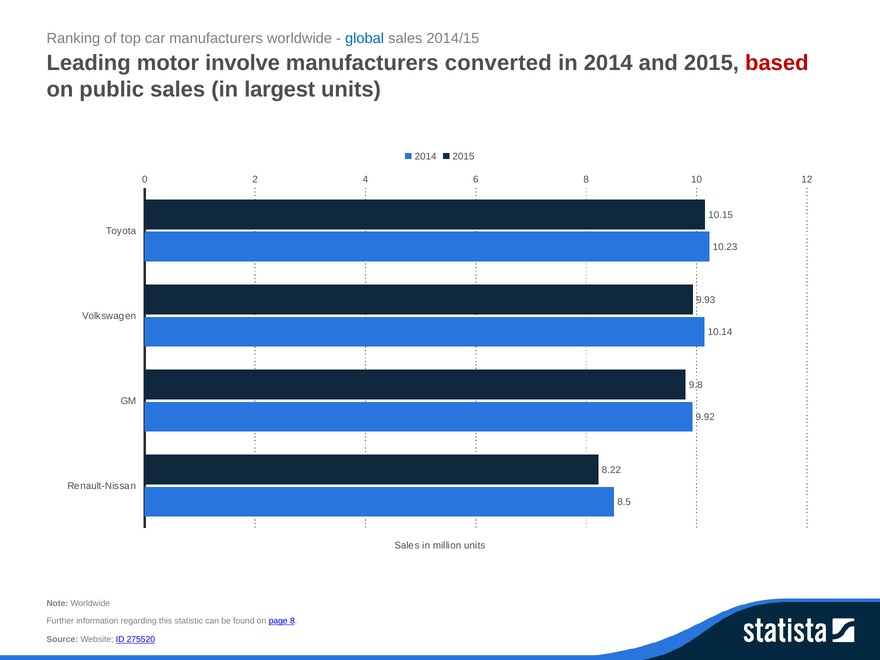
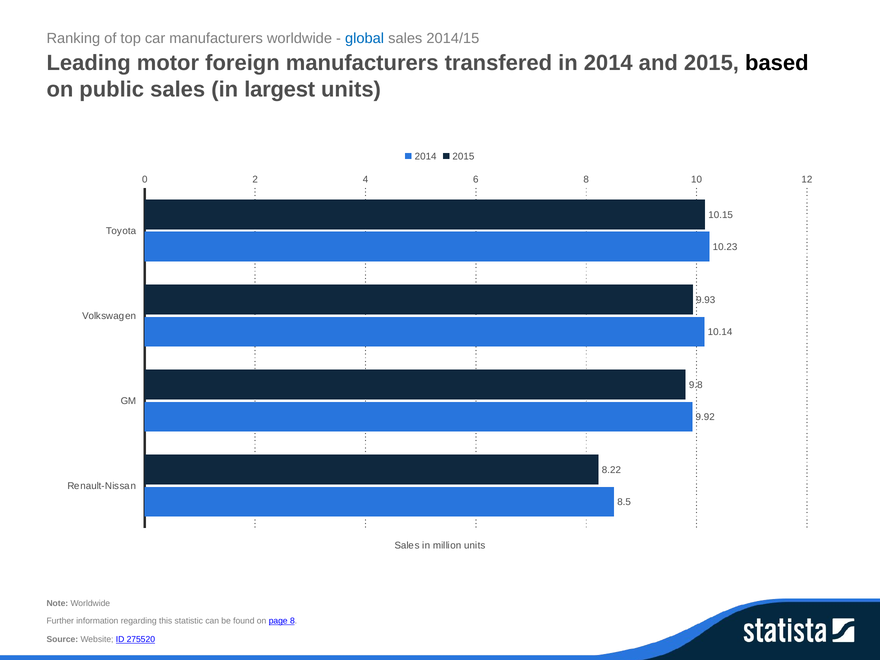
involve: involve -> foreign
converted: converted -> transfered
based colour: red -> black
